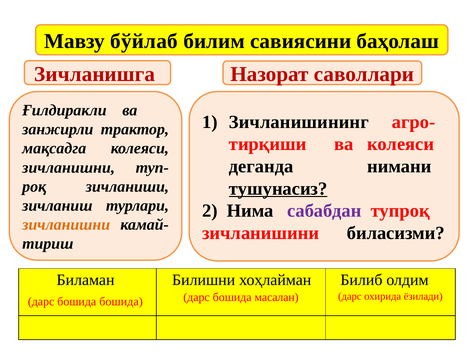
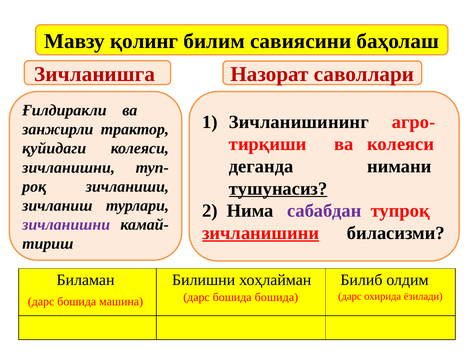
бўйлаб: бўйлаб -> қолинг
мақсадга: мақсадга -> қуйидаги
зичланишни at (66, 225) colour: orange -> purple
зичланишини underline: none -> present
бошида масалан: масалан -> бошида
бошида бошида: бошида -> машина
